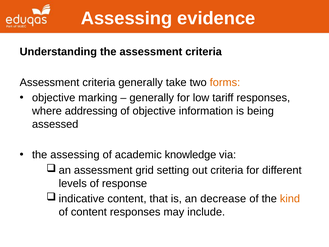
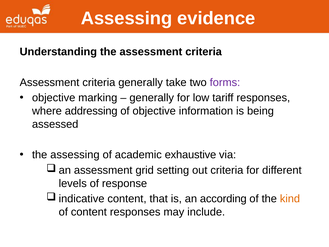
forms colour: orange -> purple
knowledge: knowledge -> exhaustive
decrease: decrease -> according
